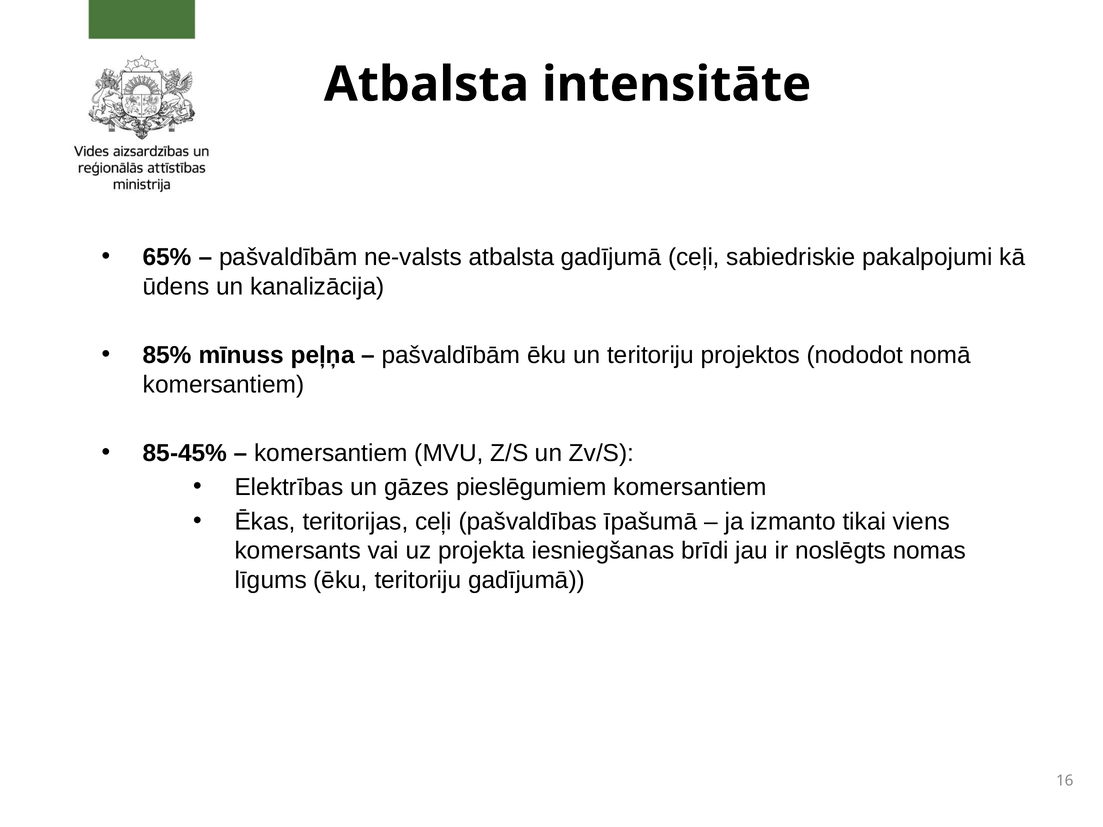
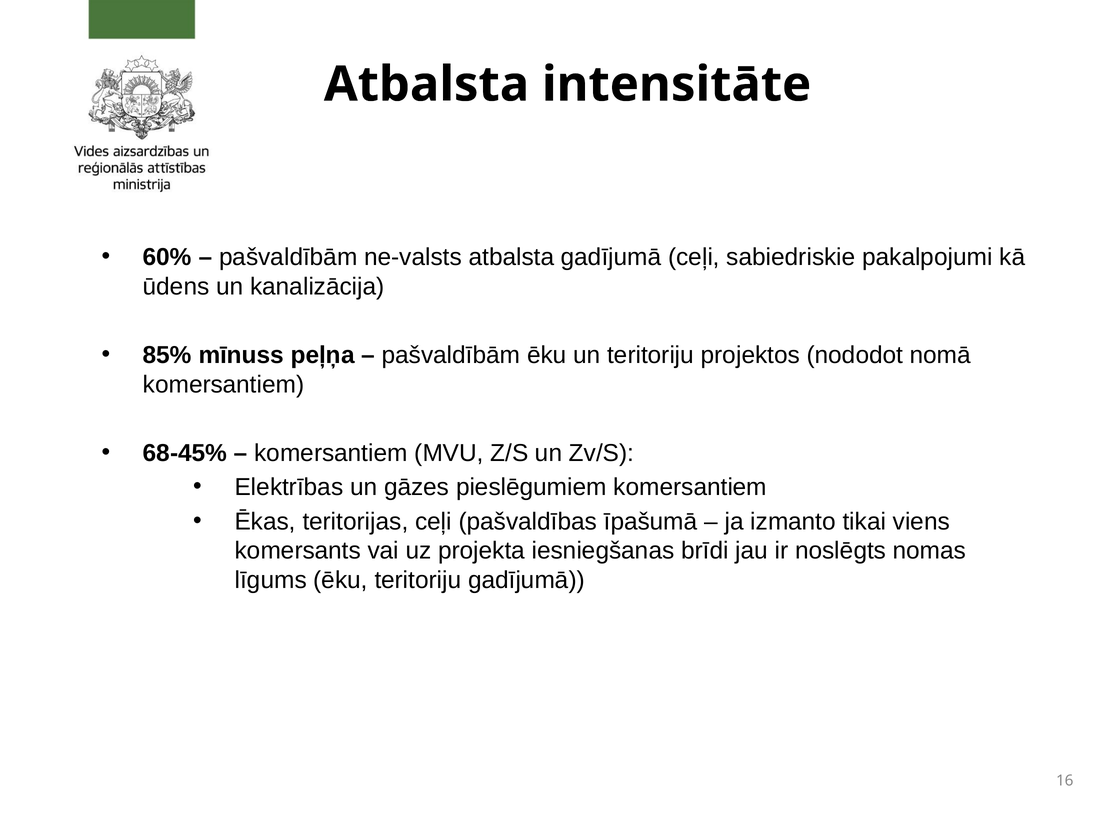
65%: 65% -> 60%
85-45%: 85-45% -> 68-45%
